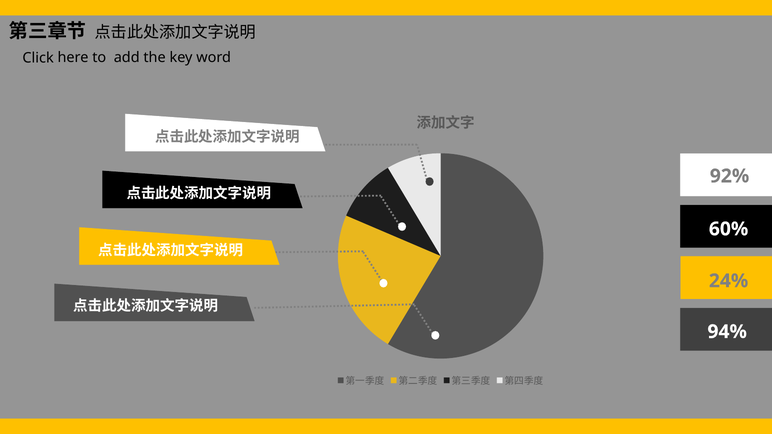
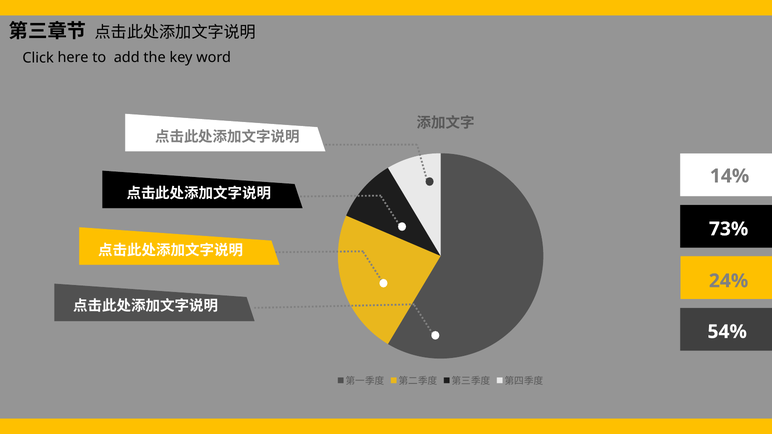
92%: 92% -> 14%
60%: 60% -> 73%
94%: 94% -> 54%
